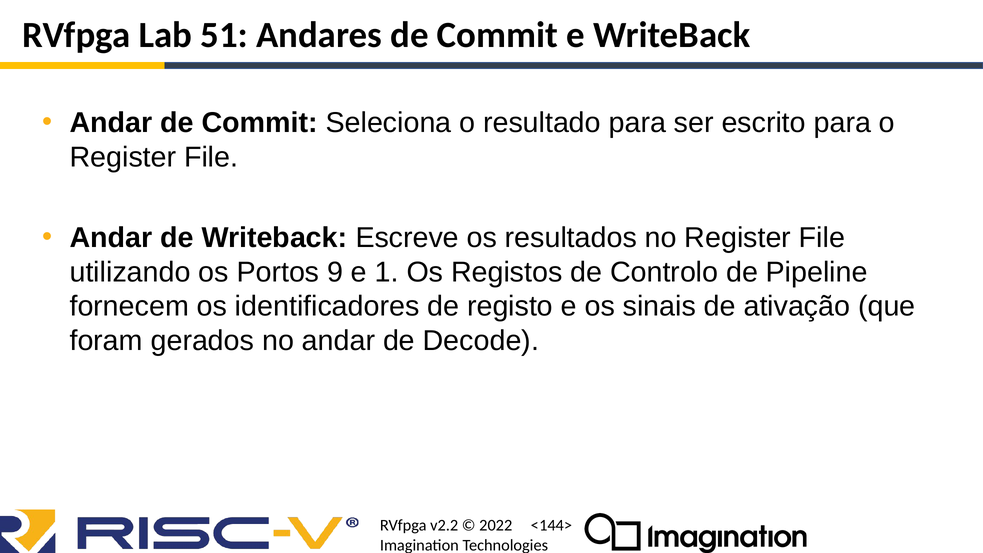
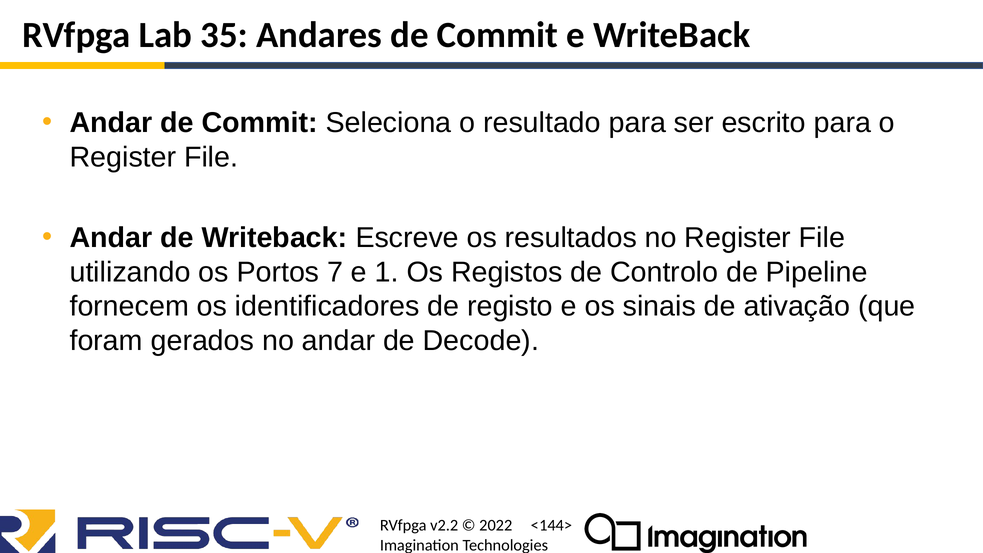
51: 51 -> 35
9: 9 -> 7
